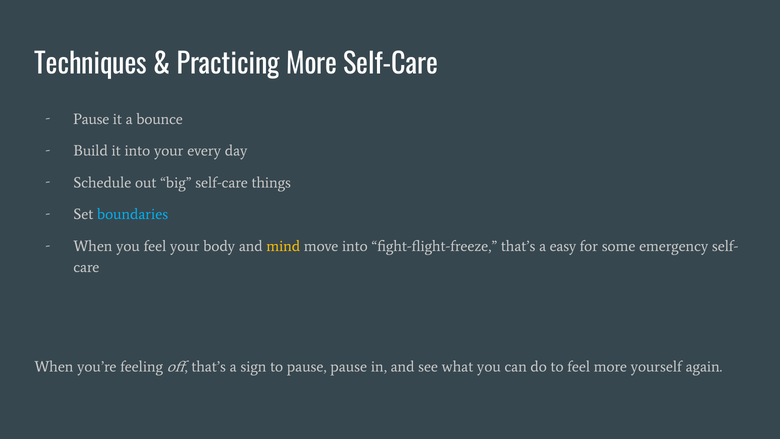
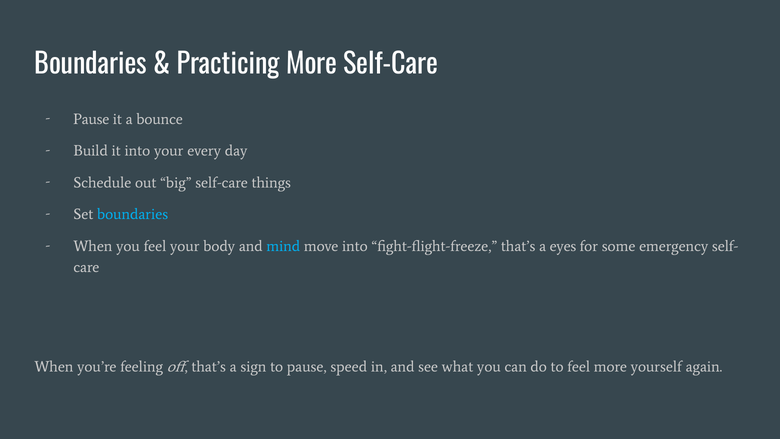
Techniques at (91, 65): Techniques -> Boundaries
mind colour: yellow -> light blue
easy: easy -> eyes
pause pause: pause -> speed
